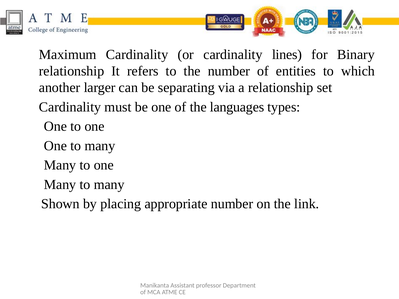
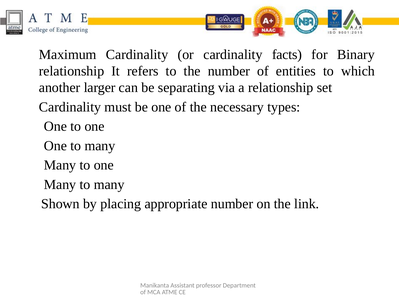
lines: lines -> facts
languages: languages -> necessary
